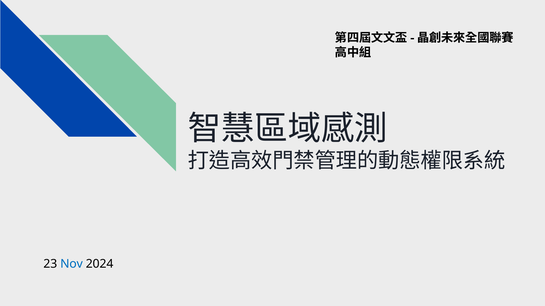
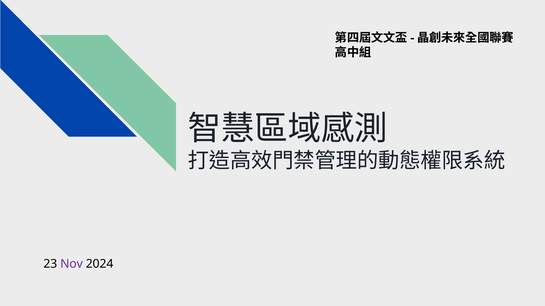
Nov colour: blue -> purple
